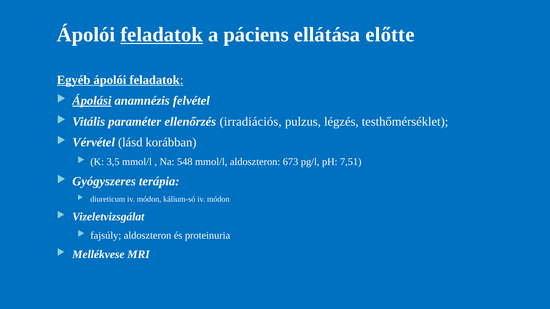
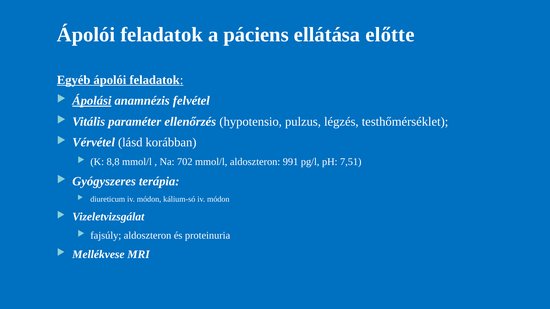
feladatok at (162, 35) underline: present -> none
irradiációs: irradiációs -> hypotensio
3,5: 3,5 -> 8,8
548: 548 -> 702
673: 673 -> 991
